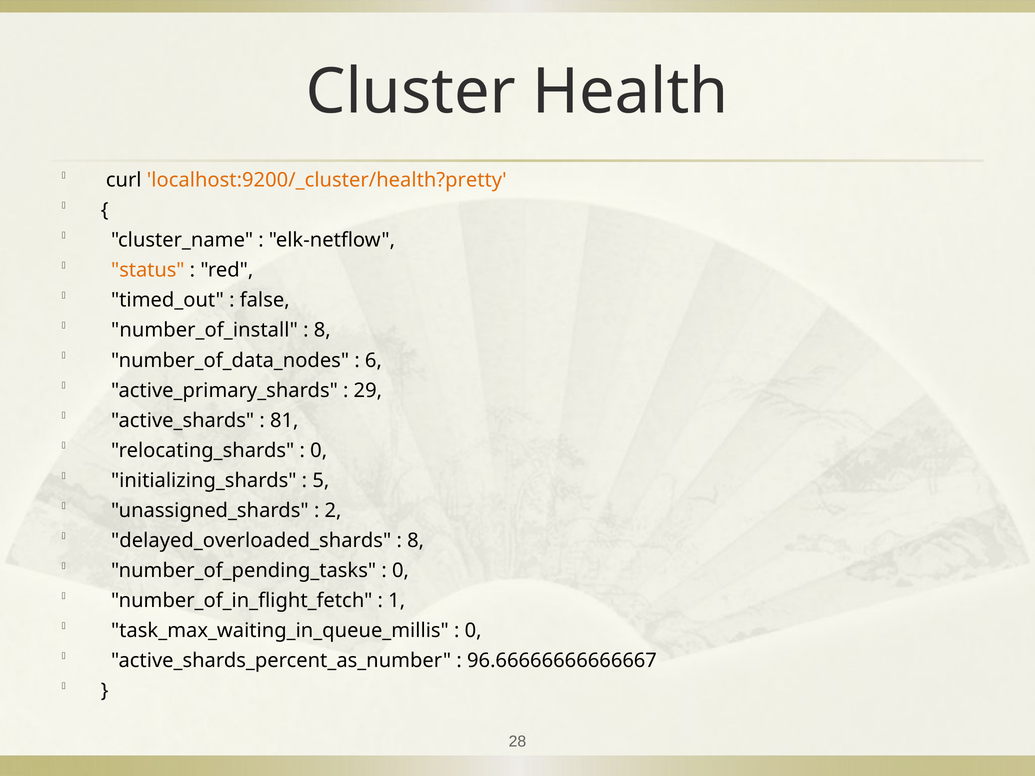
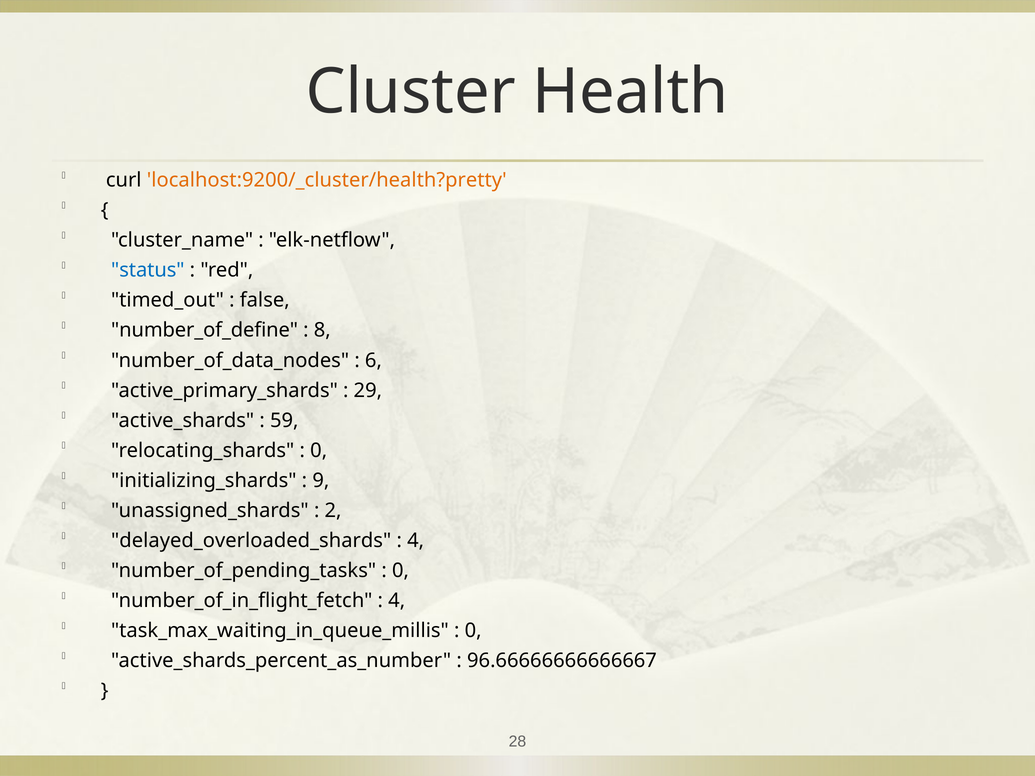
status colour: orange -> blue
number_of_install: number_of_install -> number_of_define
81: 81 -> 59
5: 5 -> 9
8 at (416, 541): 8 -> 4
1 at (397, 601): 1 -> 4
